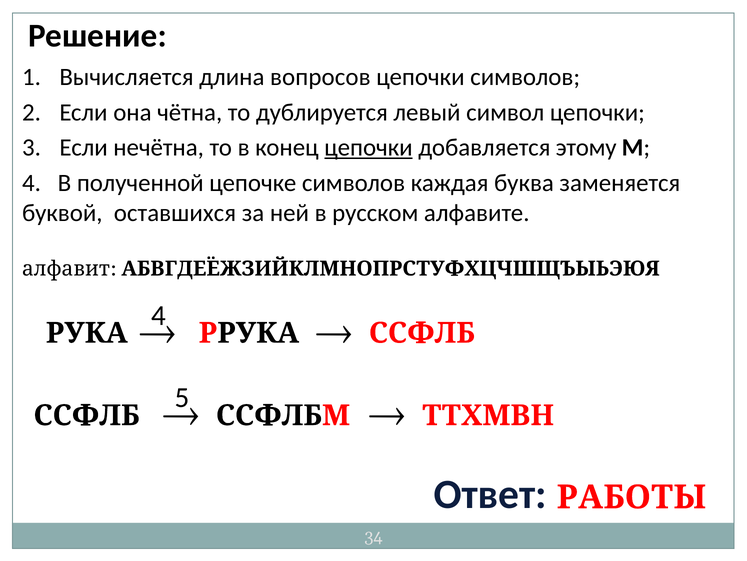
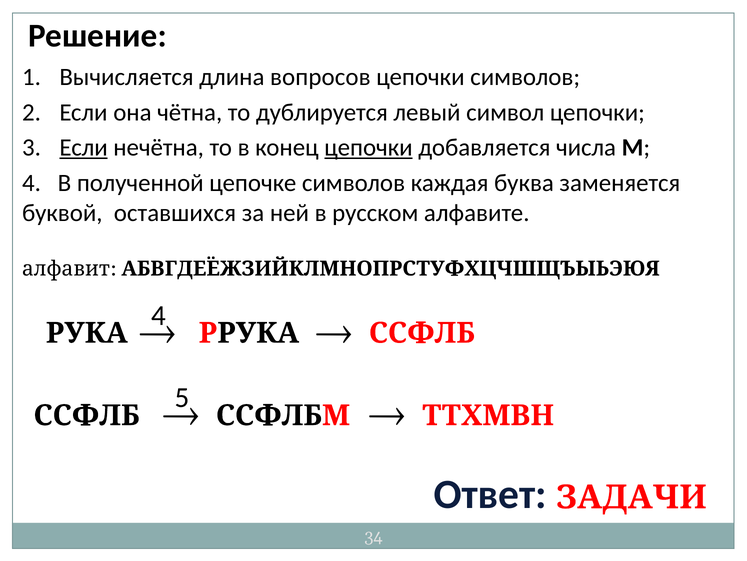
Если at (84, 148) underline: none -> present
этому: этому -> числа
РАБОТЫ: РАБОТЫ -> ЗАДАЧИ
